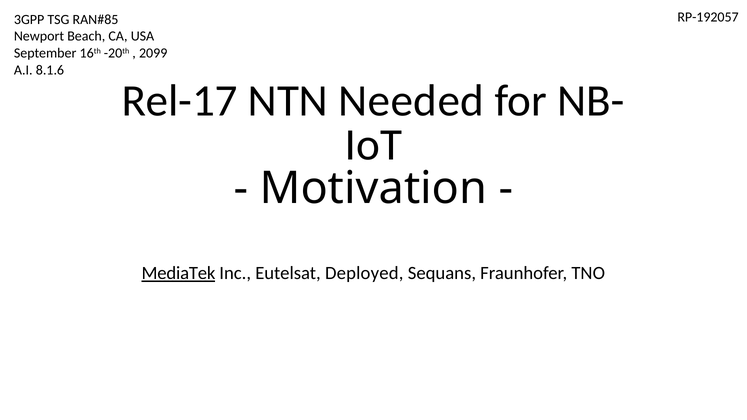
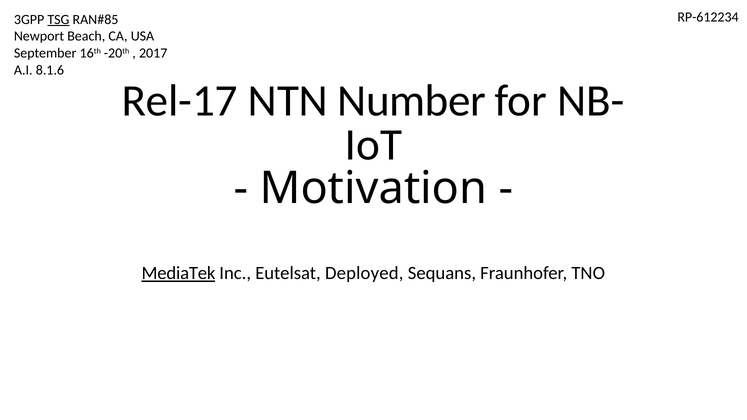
RP-192057: RP-192057 -> RP-612234
TSG underline: none -> present
2099: 2099 -> 2017
Needed: Needed -> Number
